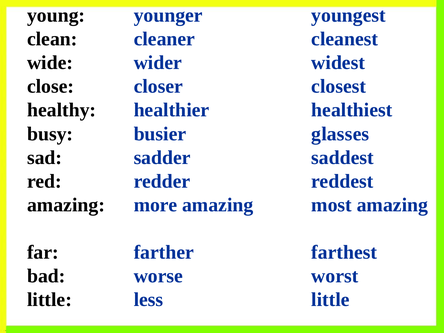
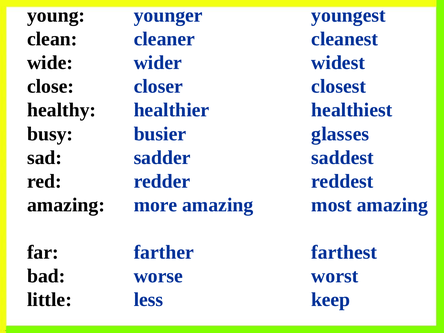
less little: little -> keep
